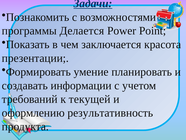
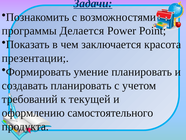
создавать информации: информации -> планировать
результативность: результативность -> самостоятельного
